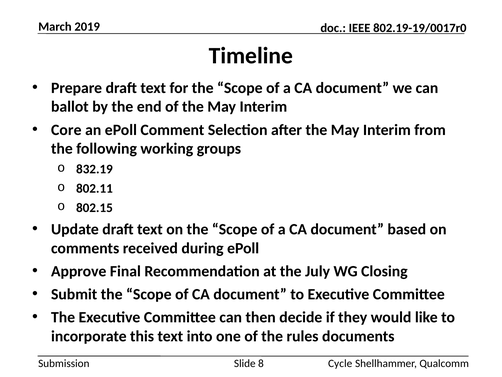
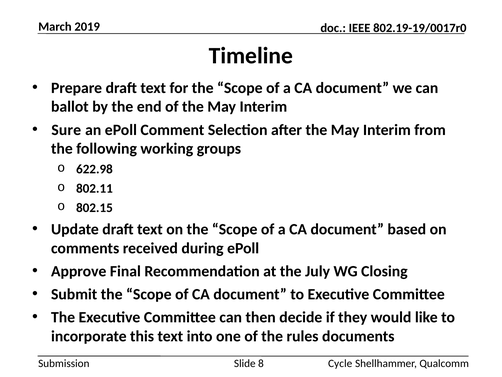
Core: Core -> Sure
832.19: 832.19 -> 622.98
